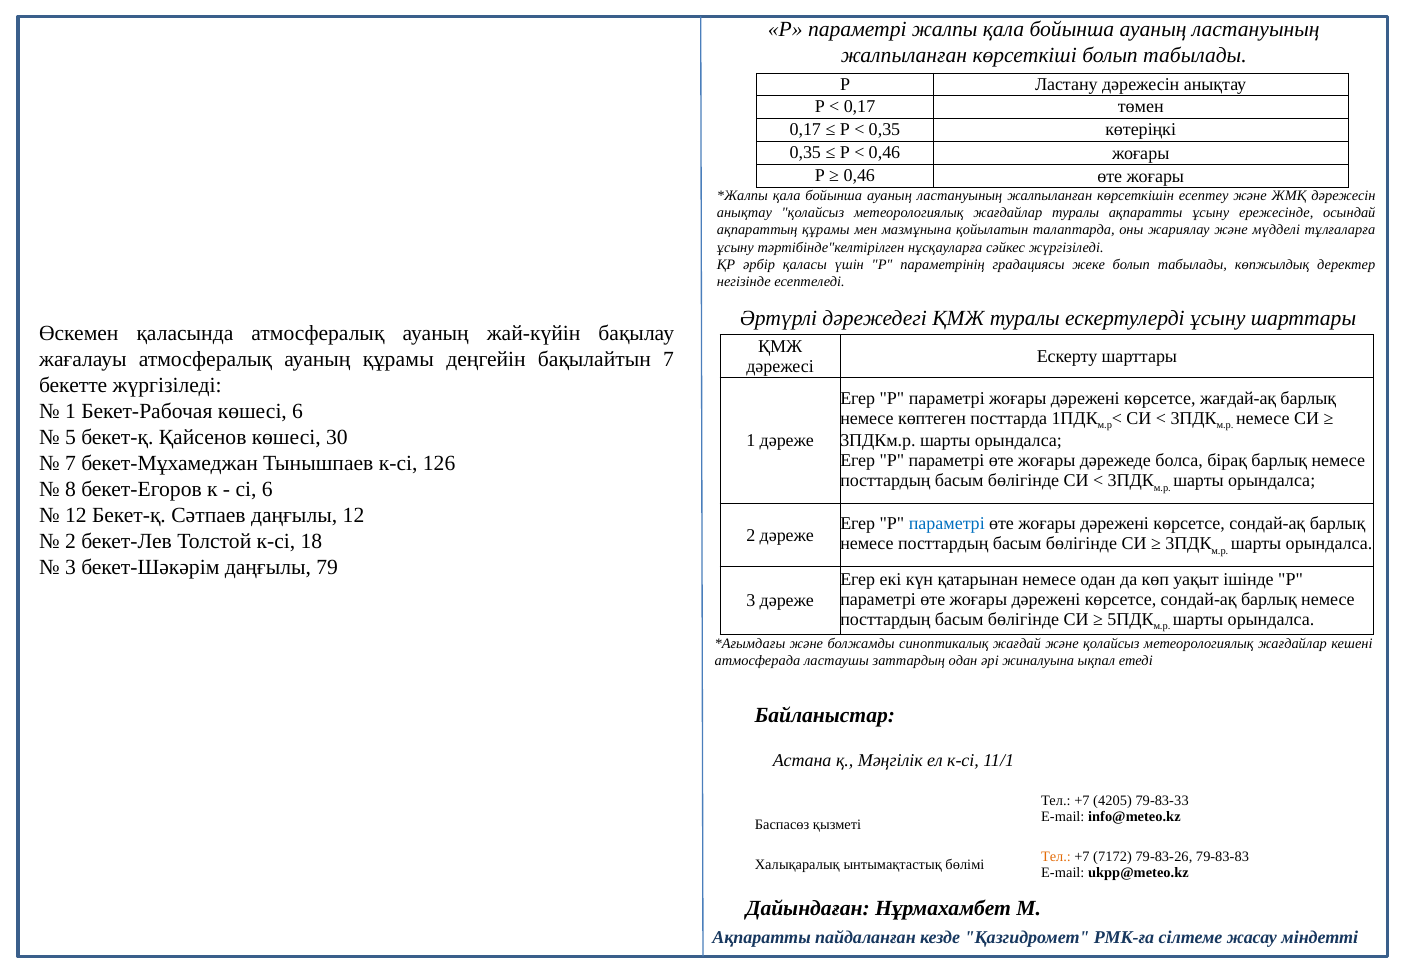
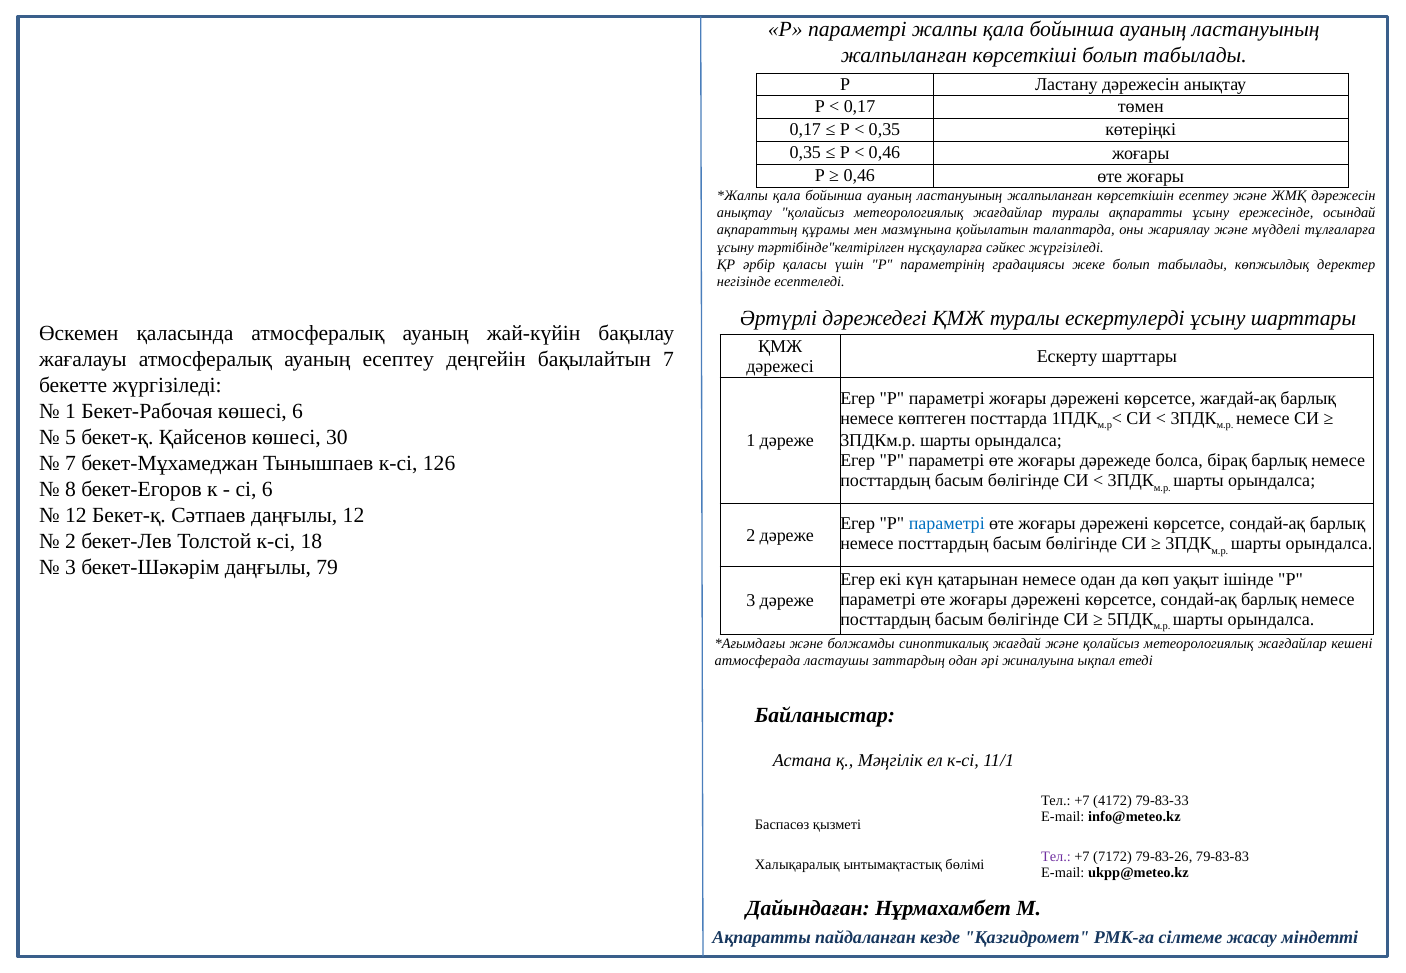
ауаның құрамы: құрамы -> есептеу
4205: 4205 -> 4172
Тел at (1056, 857) colour: orange -> purple
